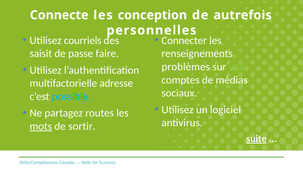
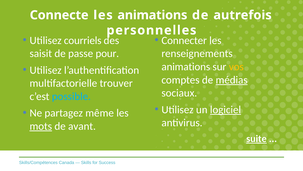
les conception: conception -> animations
faire: faire -> pour
problèmes at (186, 67): problèmes -> animations
vos colour: light green -> yellow
médias underline: none -> present
adresse: adresse -> trouver
logiciel underline: none -> present
routes: routes -> même
sortir: sortir -> avant
